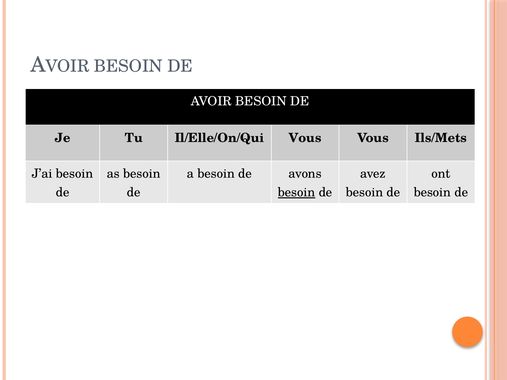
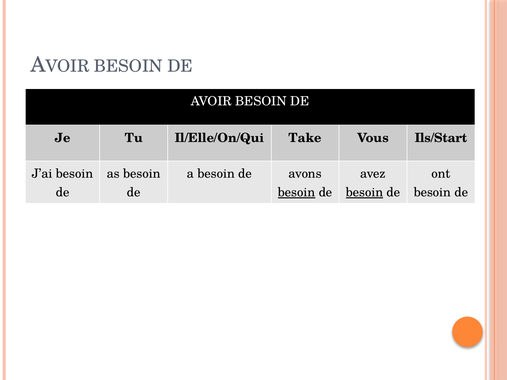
Il/Elle/On/Qui Vous: Vous -> Take
Ils/Mets: Ils/Mets -> Ils/Start
besoin at (365, 192) underline: none -> present
